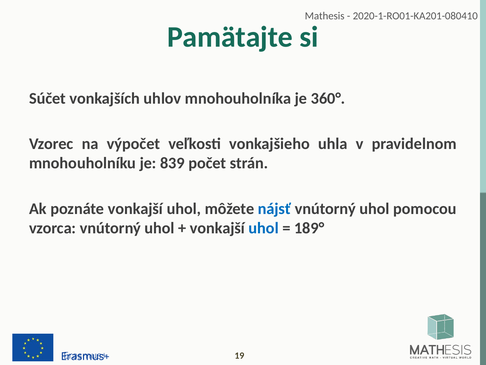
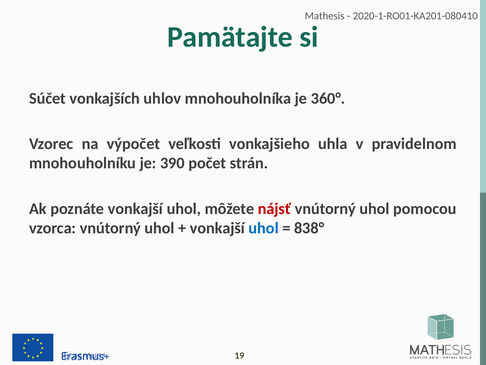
839: 839 -> 390
nájsť colour: blue -> red
189°: 189° -> 838°
